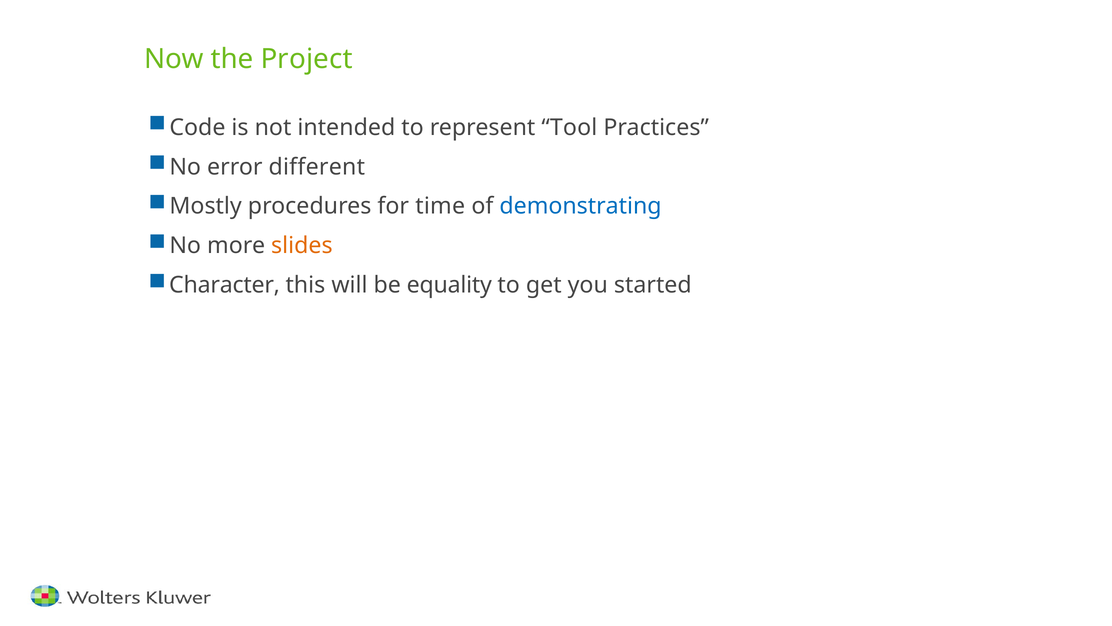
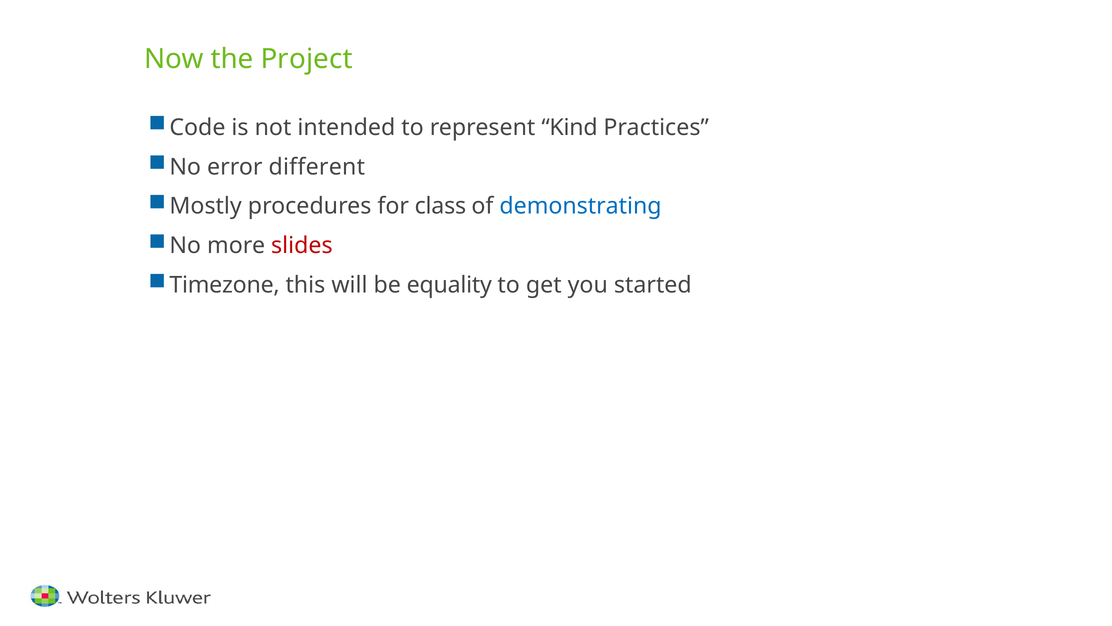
Tool: Tool -> Kind
time: time -> class
slides colour: orange -> red
Character: Character -> Timezone
